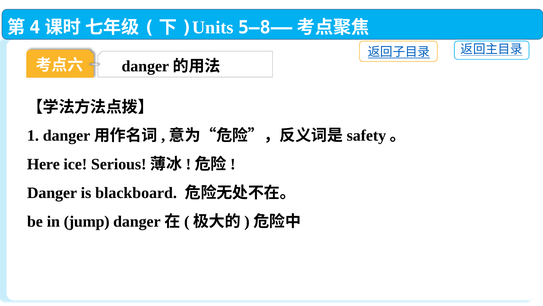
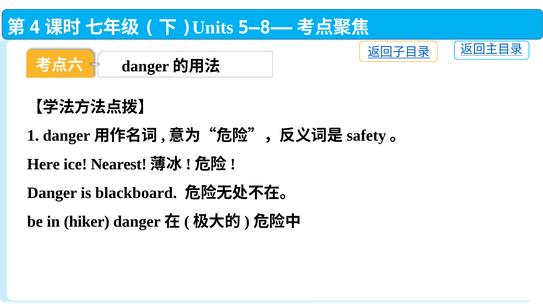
Serious: Serious -> Nearest
jump: jump -> hiker
